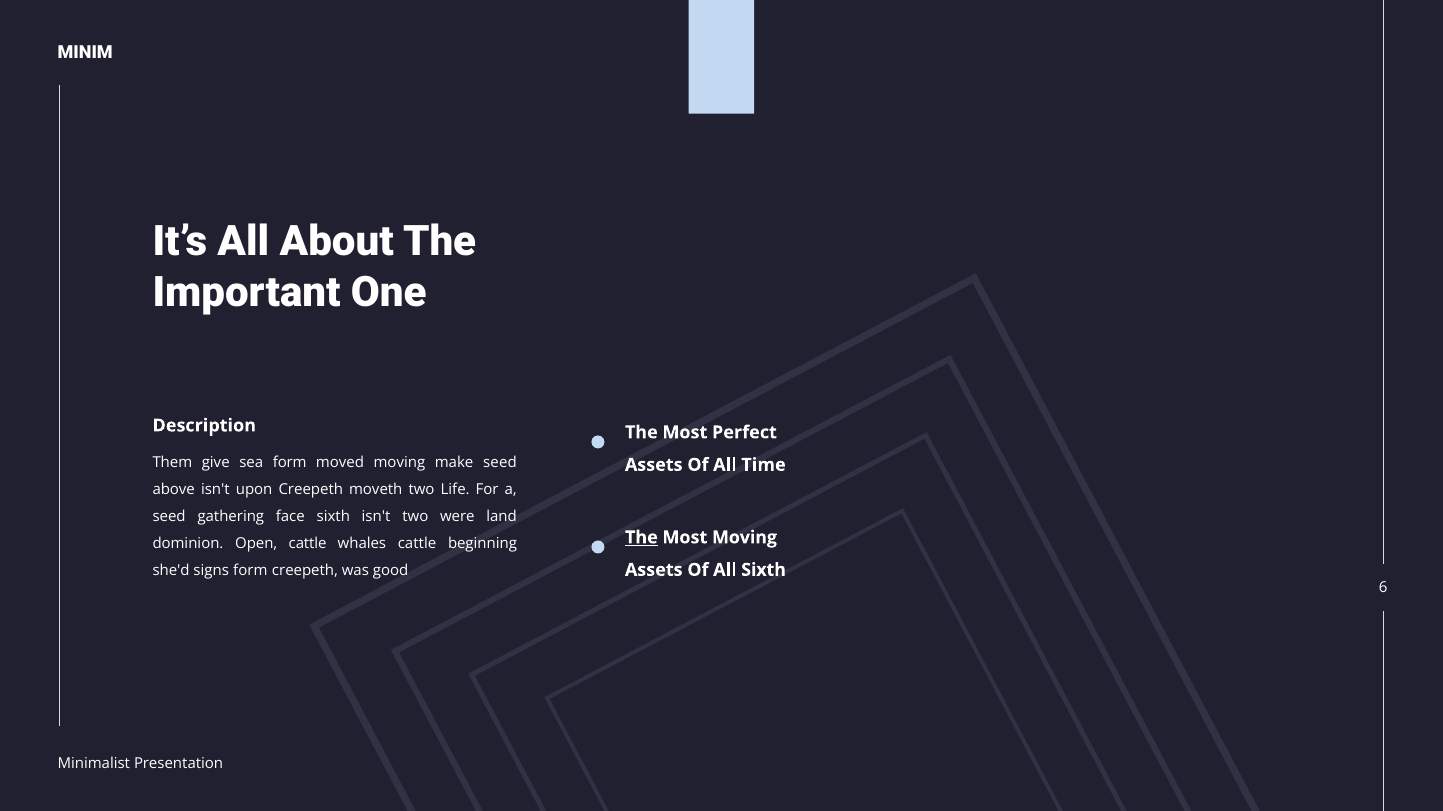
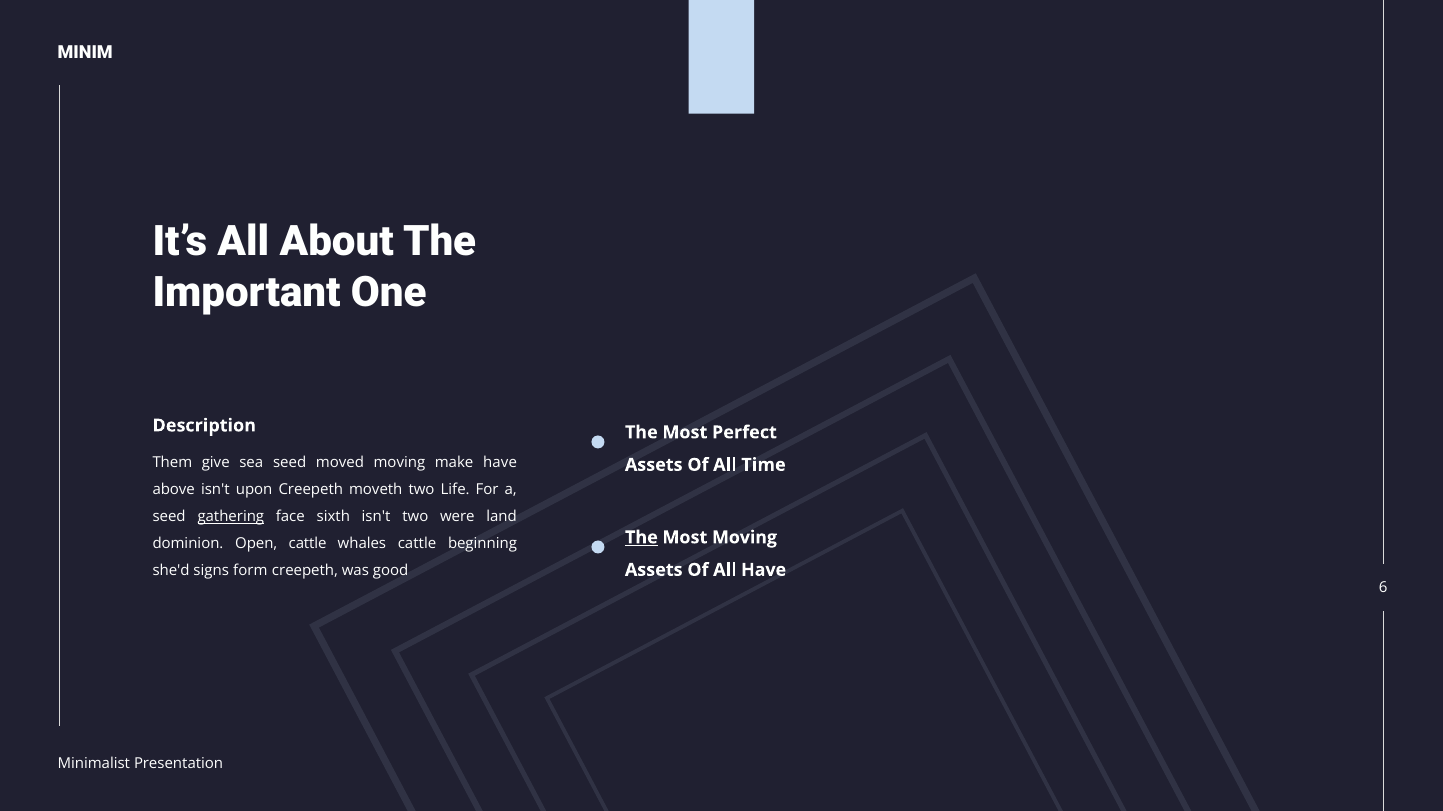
sea form: form -> seed
make seed: seed -> have
gathering underline: none -> present
All Sixth: Sixth -> Have
